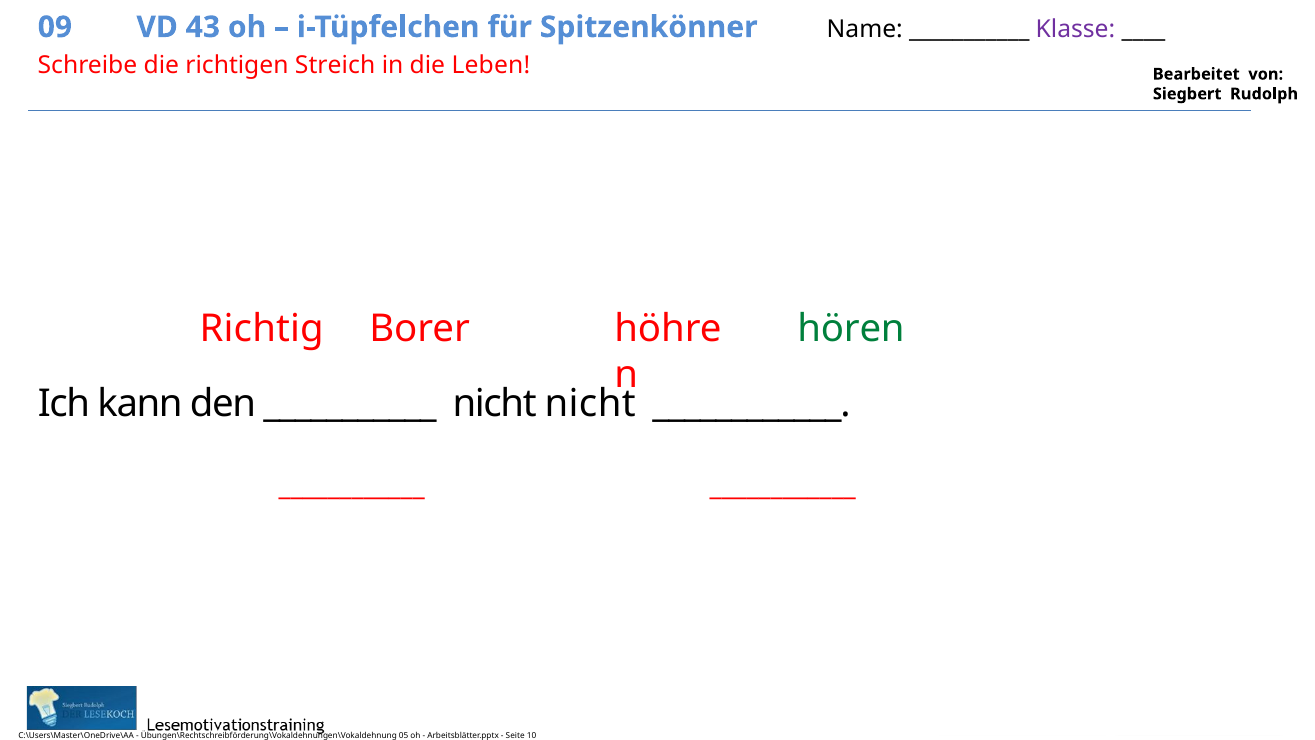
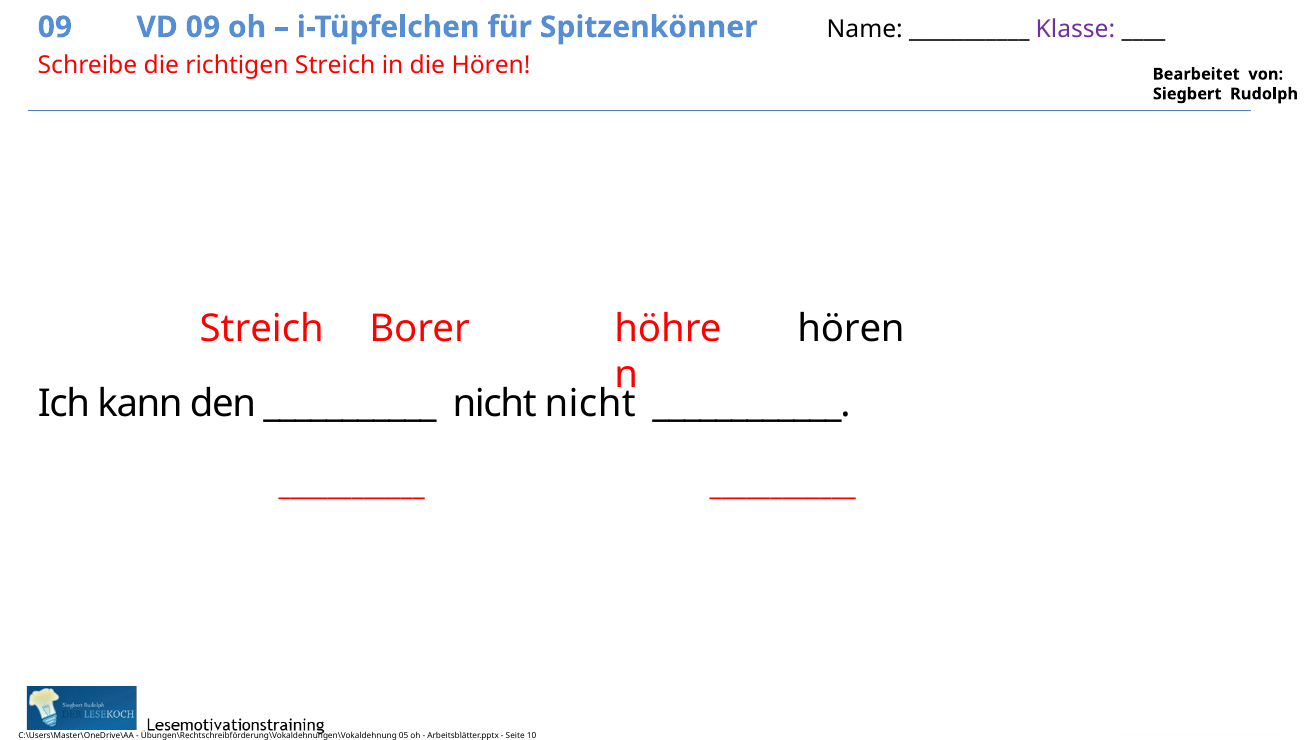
VD 43: 43 -> 09
die Leben: Leben -> Hören
Richtig at (262, 329): Richtig -> Streich
hören at (851, 329) colour: green -> black
